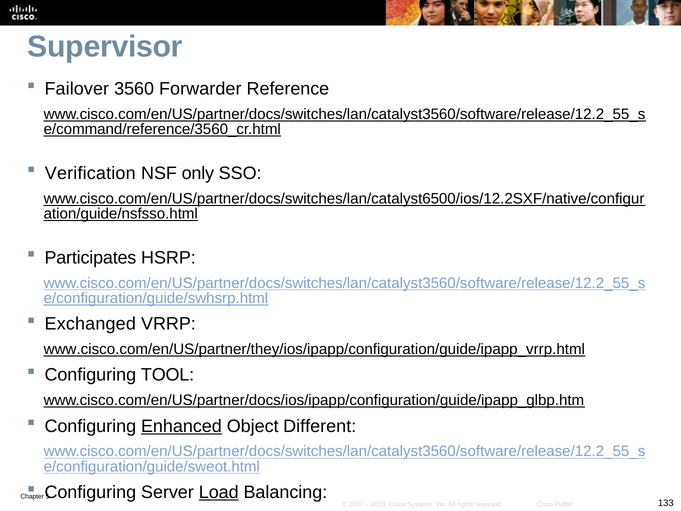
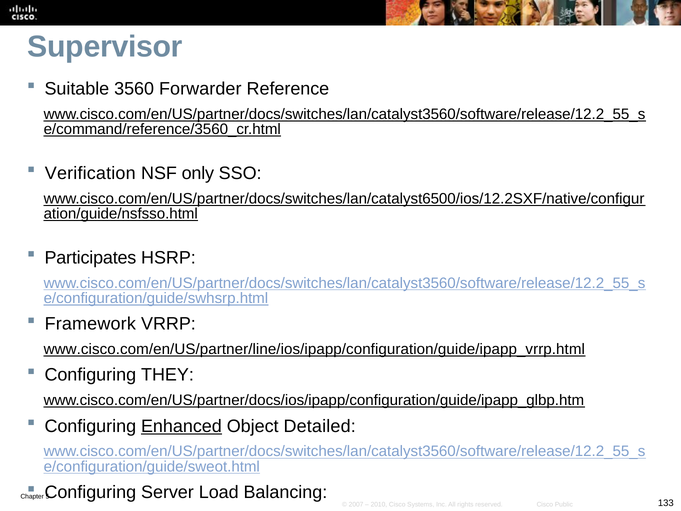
Failover: Failover -> Suitable
Exchanged: Exchanged -> Framework
www.cisco.com/en/US/partner/they/ios/ipapp/configuration/guide/ipapp_vrrp.html: www.cisco.com/en/US/partner/they/ios/ipapp/configuration/guide/ipapp_vrrp.html -> www.cisco.com/en/US/partner/line/ios/ipapp/configuration/guide/ipapp_vrrp.html
TOOL: TOOL -> THEY
Different: Different -> Detailed
Load underline: present -> none
